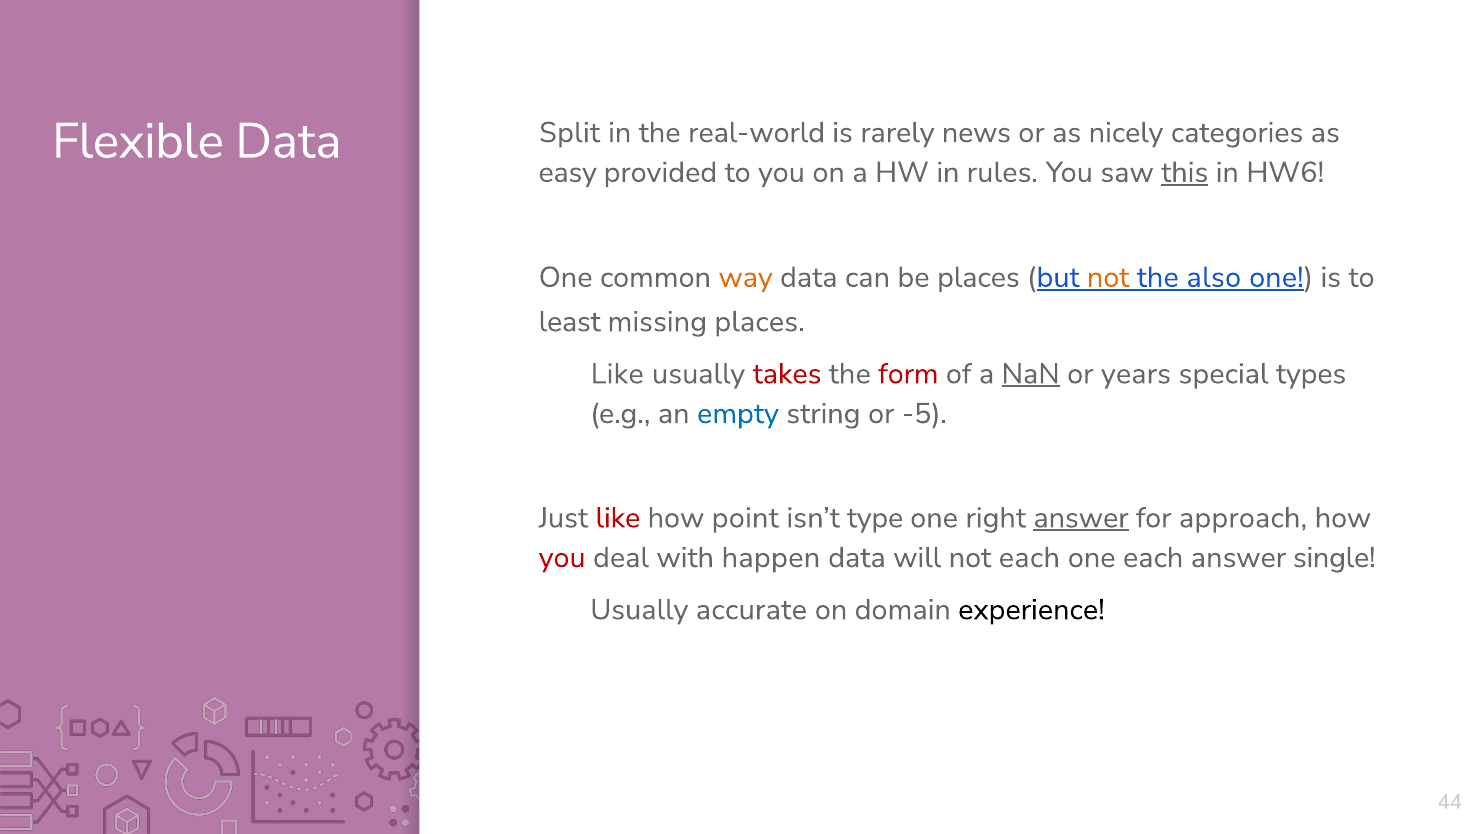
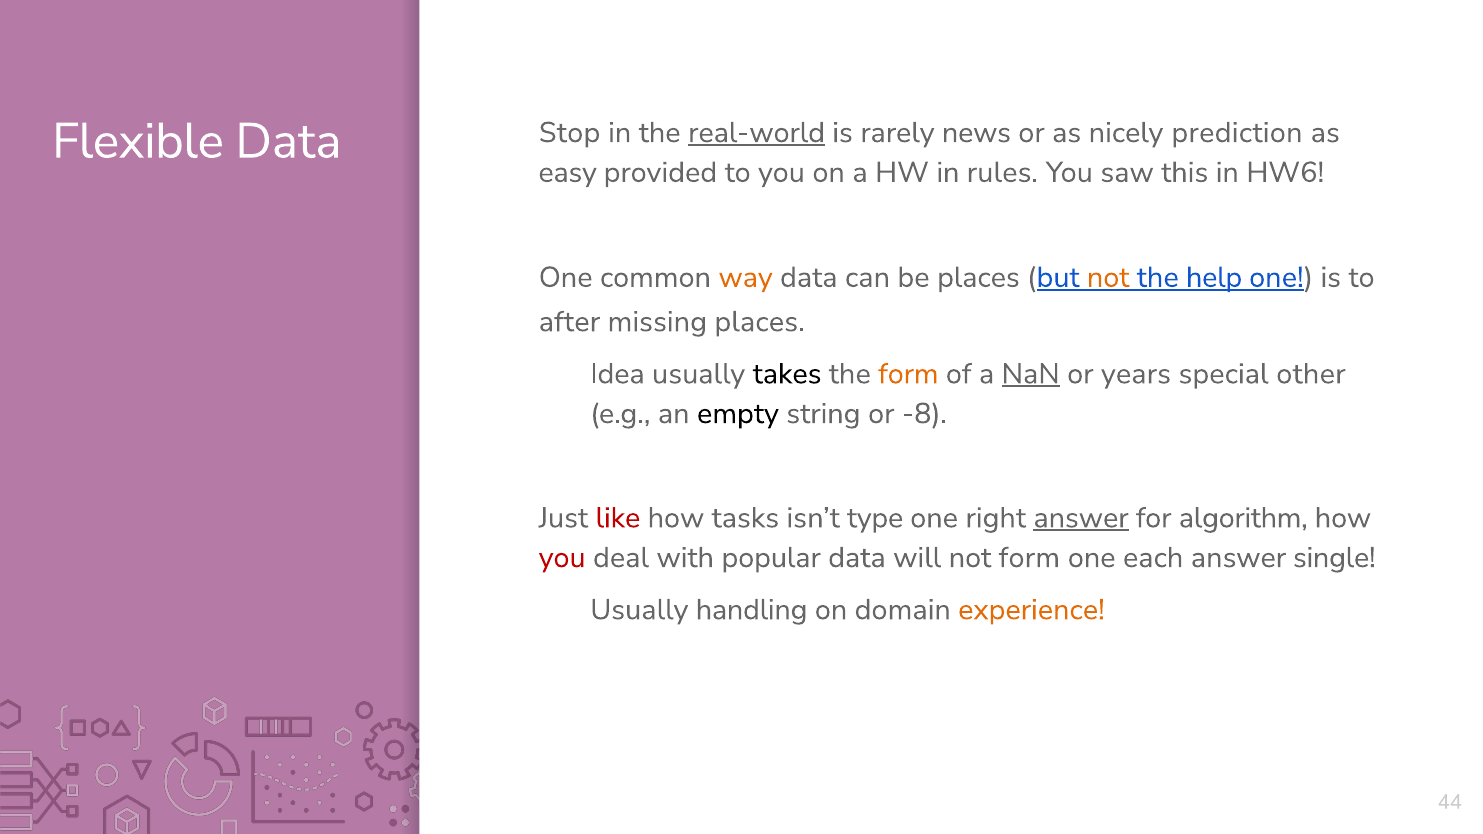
Split: Split -> Stop
real-world underline: none -> present
categories: categories -> prediction
this underline: present -> none
also: also -> help
least: least -> after
Like at (617, 374): Like -> Idea
takes colour: red -> black
form at (908, 374) colour: red -> orange
types: types -> other
empty colour: blue -> black
-5: -5 -> -8
point: point -> tasks
approach: approach -> algorithm
happen: happen -> popular
not each: each -> form
accurate: accurate -> handling
experience colour: black -> orange
